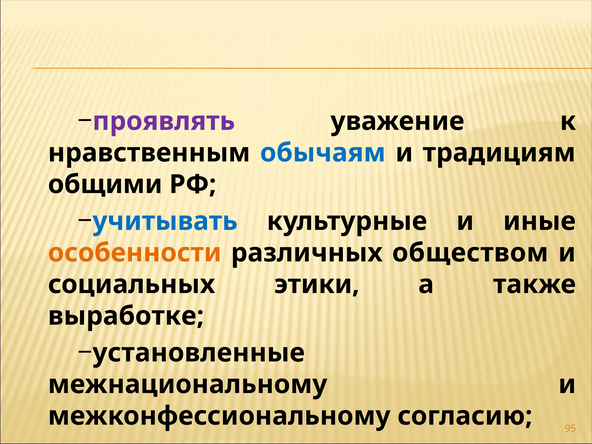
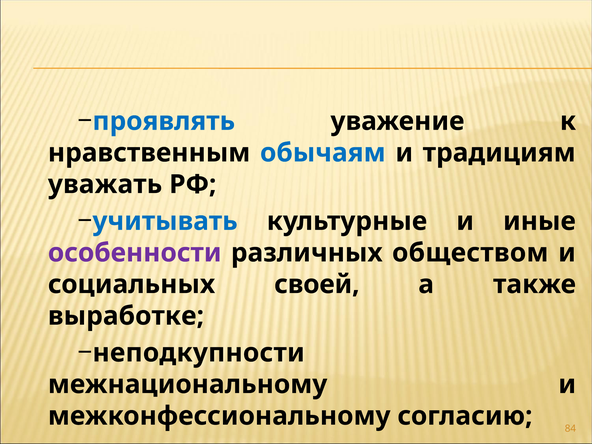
проявлять colour: purple -> blue
общими: общими -> уважать
особенности colour: orange -> purple
этики: этики -> своей
установленные: установленные -> неподкупности
95: 95 -> 84
